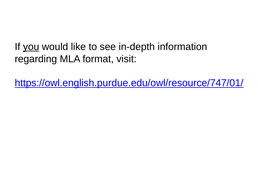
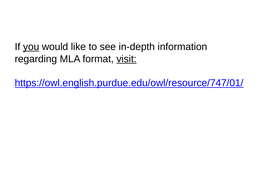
visit underline: none -> present
